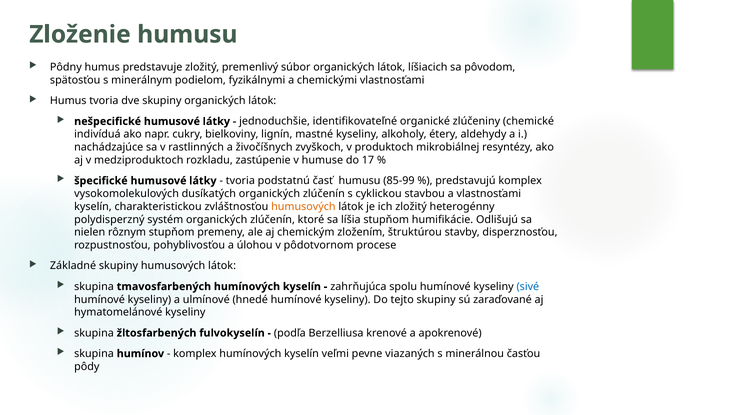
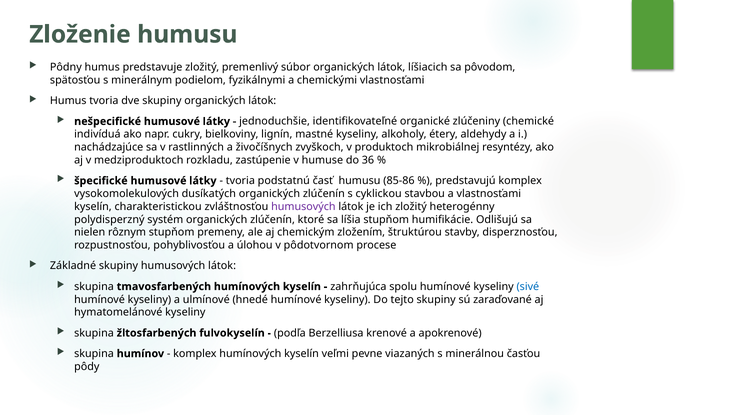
17: 17 -> 36
85-99: 85-99 -> 85-86
humusových at (303, 207) colour: orange -> purple
